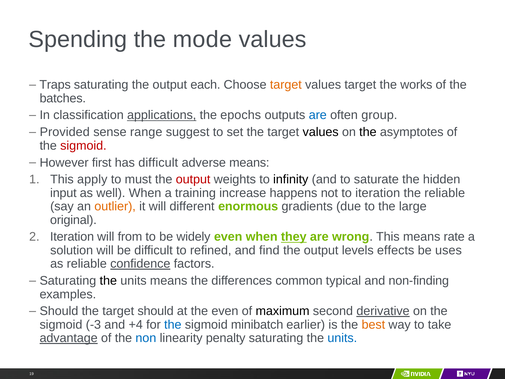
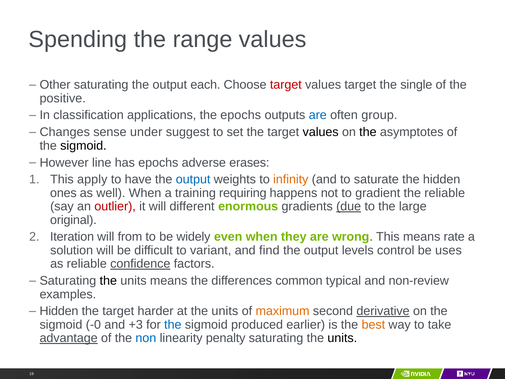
mode: mode -> range
Traps: Traps -> Other
target at (286, 85) colour: orange -> red
works: works -> single
batches: batches -> positive
applications underline: present -> none
Provided: Provided -> Changes
range: range -> under
sigmoid at (83, 146) colour: red -> black
first: first -> line
has difficult: difficult -> epochs
adverse means: means -> erases
must: must -> have
output at (193, 179) colour: red -> blue
infinity colour: black -> orange
input: input -> ones
increase: increase -> requiring
to iteration: iteration -> gradient
outlier colour: orange -> red
due underline: none -> present
they underline: present -> none
refined: refined -> variant
effects: effects -> control
non-finding: non-finding -> non-review
Should at (59, 311): Should -> Hidden
target should: should -> harder
at the even: even -> units
maximum colour: black -> orange
-3: -3 -> -0
+4: +4 -> +3
minibatch: minibatch -> produced
units at (342, 338) colour: blue -> black
